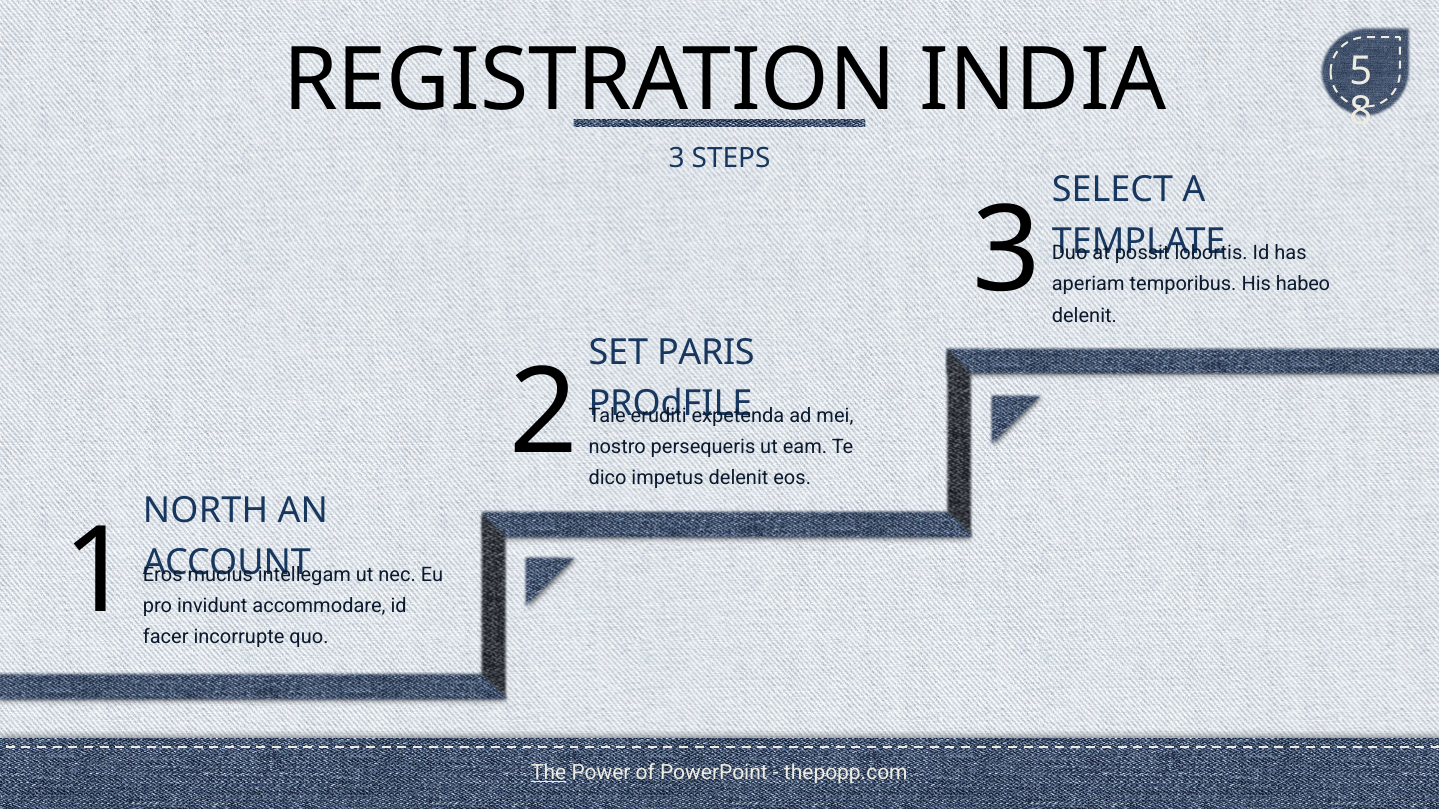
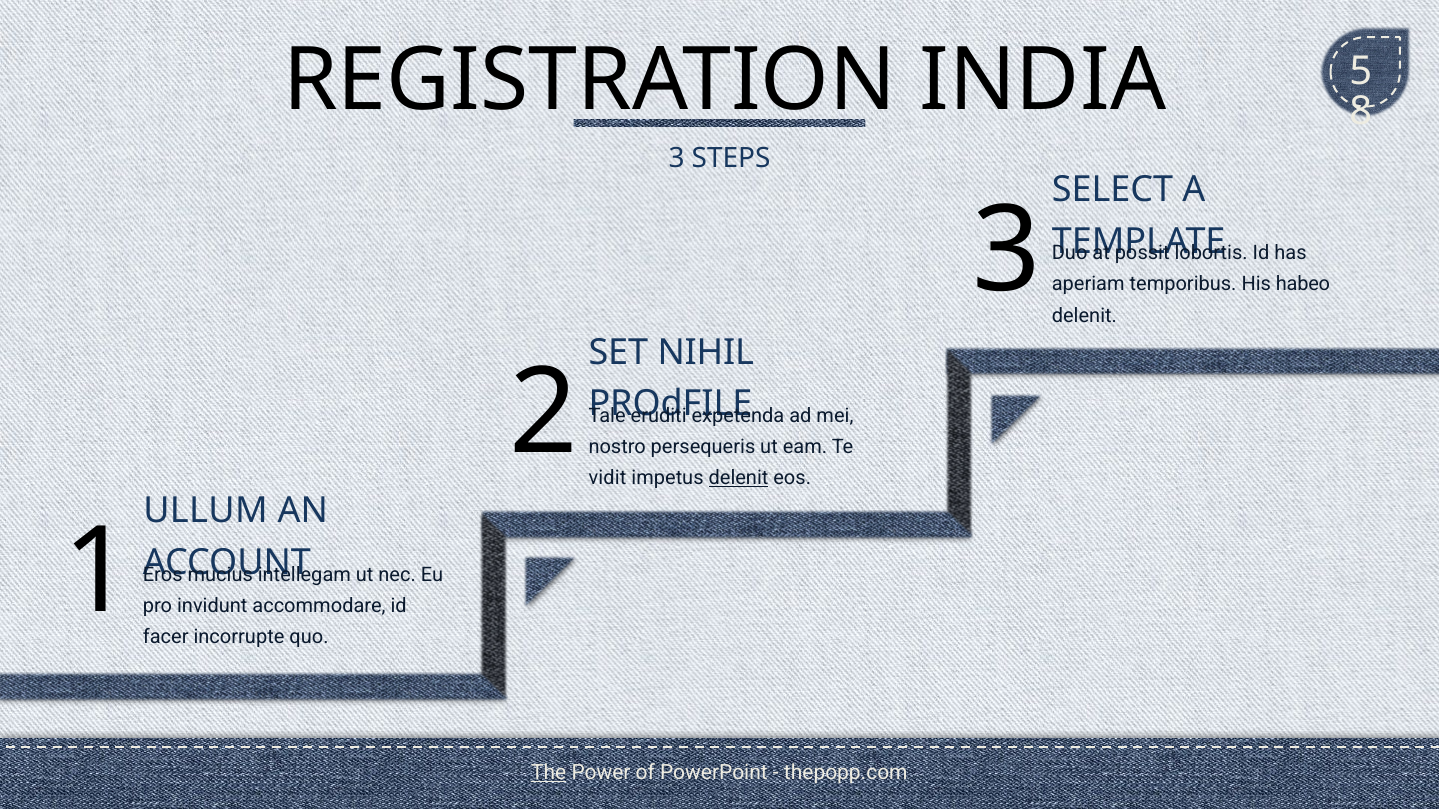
PARIS: PARIS -> NIHIL
dico: dico -> vidit
delenit at (739, 478) underline: none -> present
NORTH: NORTH -> ULLUM
